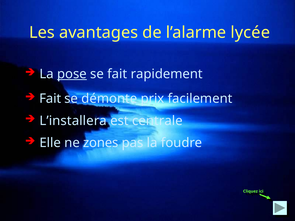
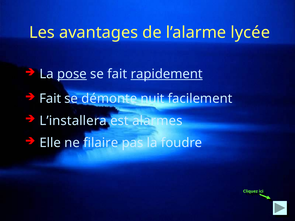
rapidement underline: none -> present
prix: prix -> nuit
centrale: centrale -> alarmes
zones: zones -> filaire
